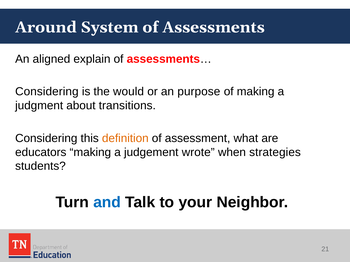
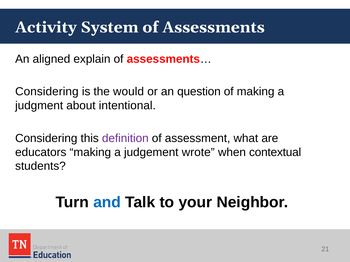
Around: Around -> Activity
purpose: purpose -> question
transitions: transitions -> intentional
definition colour: orange -> purple
strategies: strategies -> contextual
